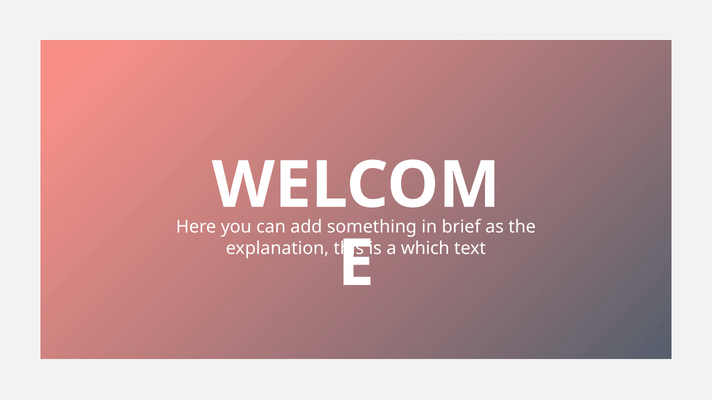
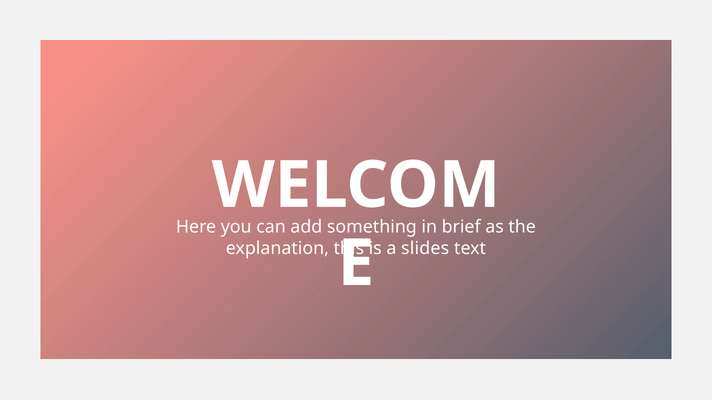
which: which -> slides
